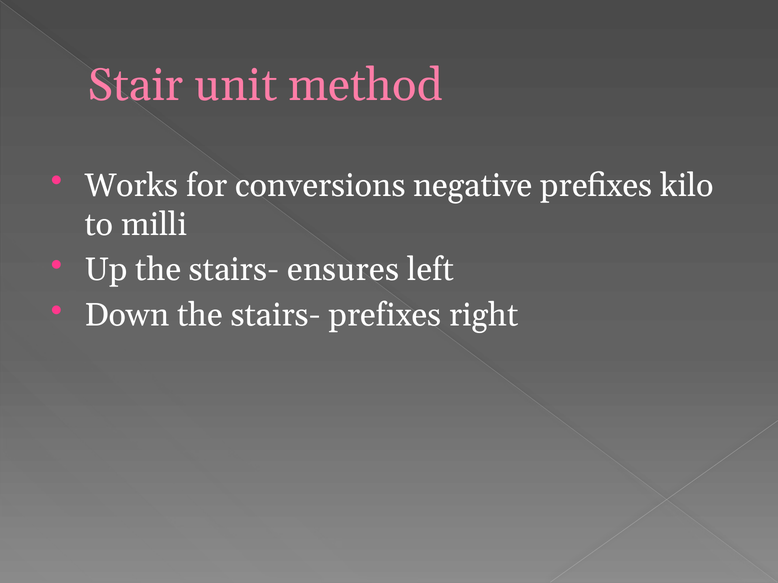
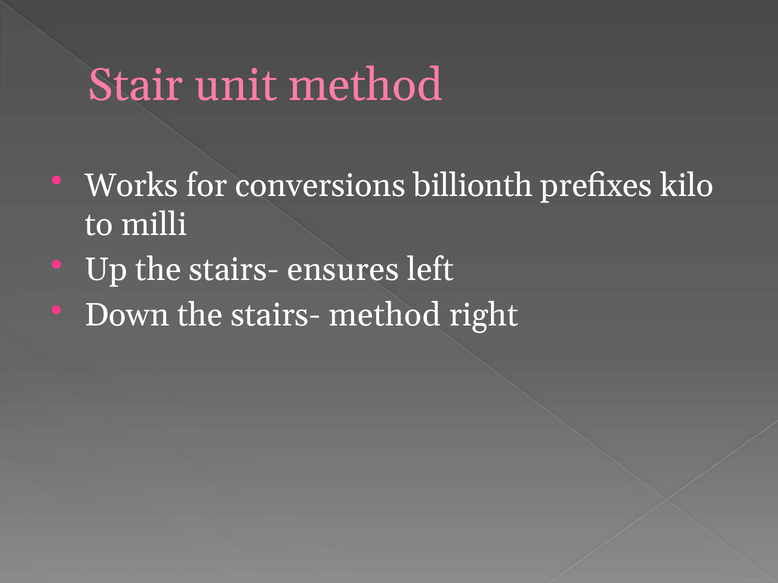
negative: negative -> billionth
stairs- prefixes: prefixes -> method
